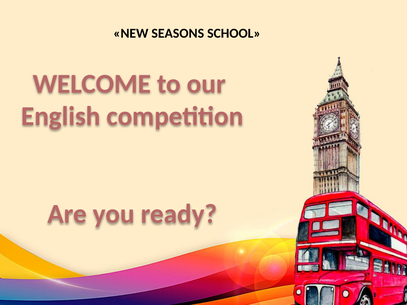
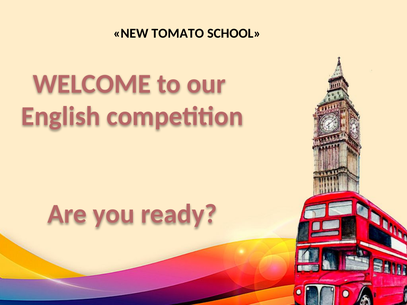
SEASONS: SEASONS -> TOMATO
